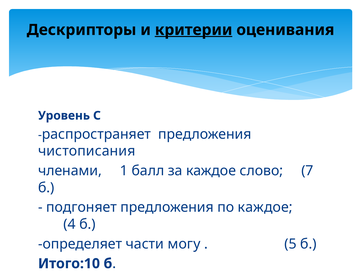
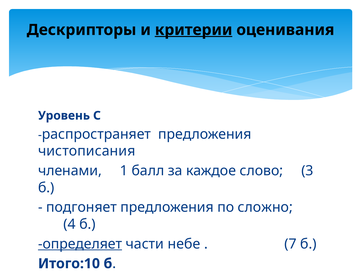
7: 7 -> 3
по каждое: каждое -> сложно
определяет underline: none -> present
могу: могу -> небе
5: 5 -> 7
